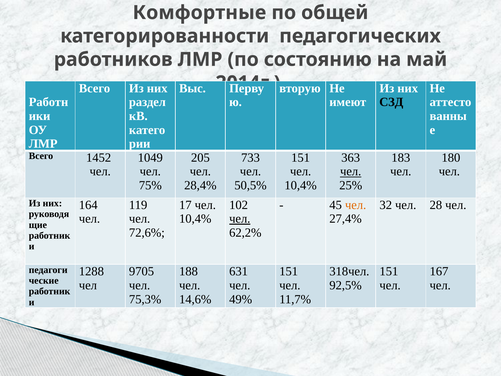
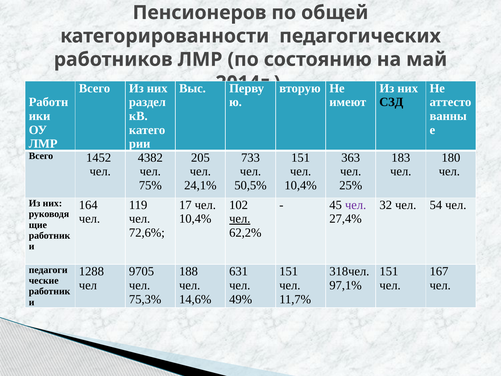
Комфортные: Комфортные -> Пенсионеров
1049: 1049 -> 4382
чел at (351, 171) underline: present -> none
28,4%: 28,4% -> 24,1%
чел at (356, 205) colour: orange -> purple
28: 28 -> 54
92,5%: 92,5% -> 97,1%
